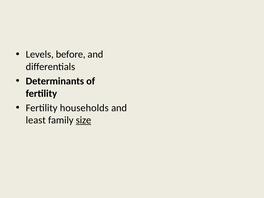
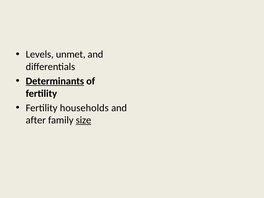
before: before -> unmet
Determinants underline: none -> present
least: least -> after
